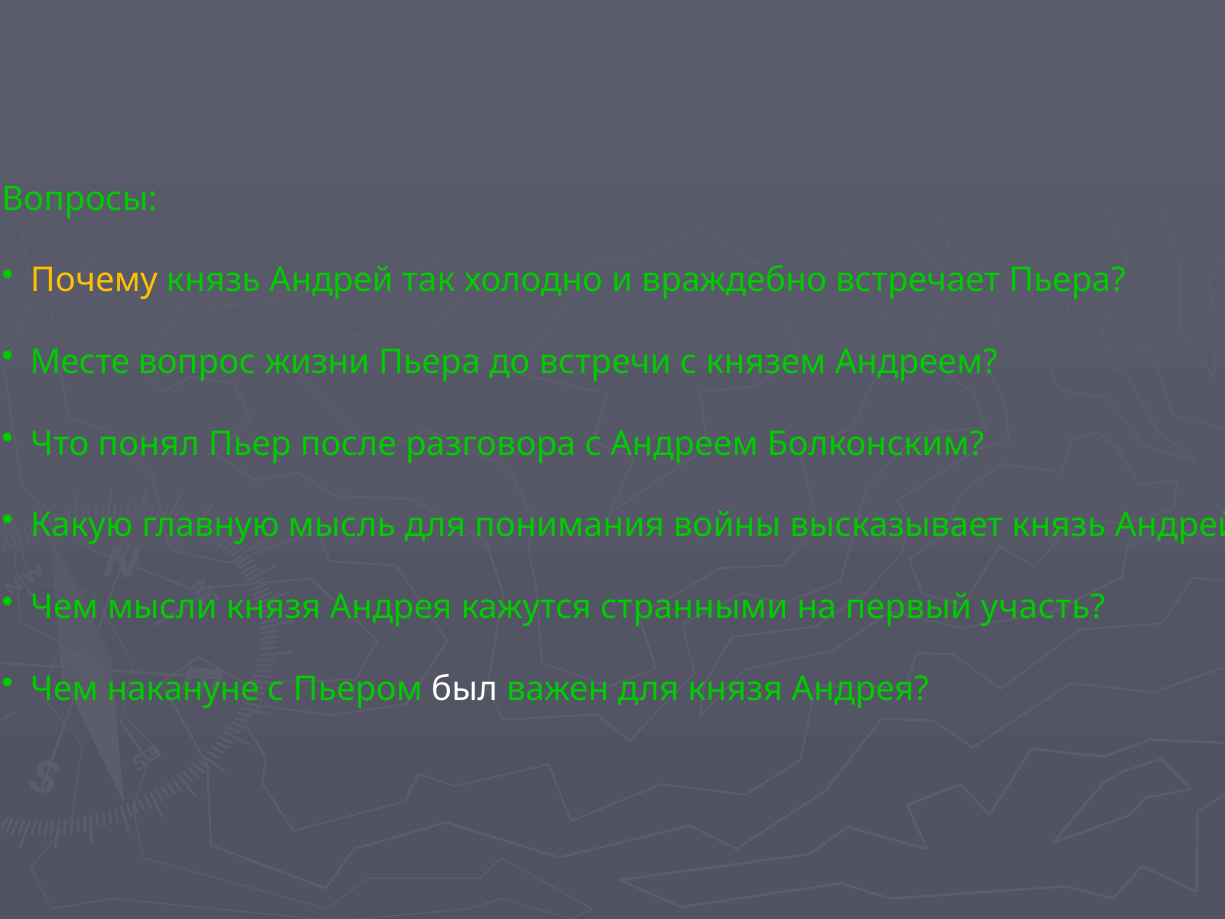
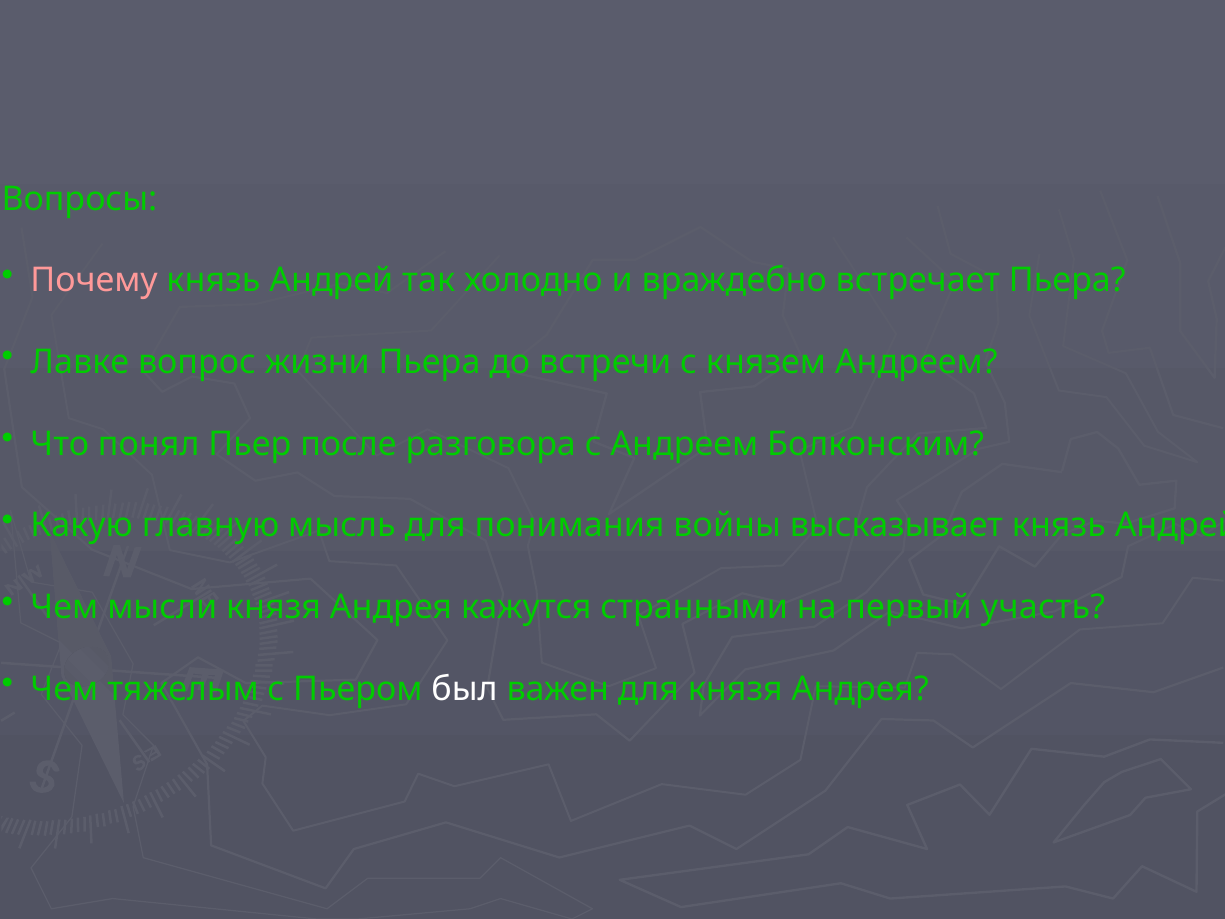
Почему colour: yellow -> pink
Месте: Месте -> Лавке
накануне: накануне -> тяжелым
